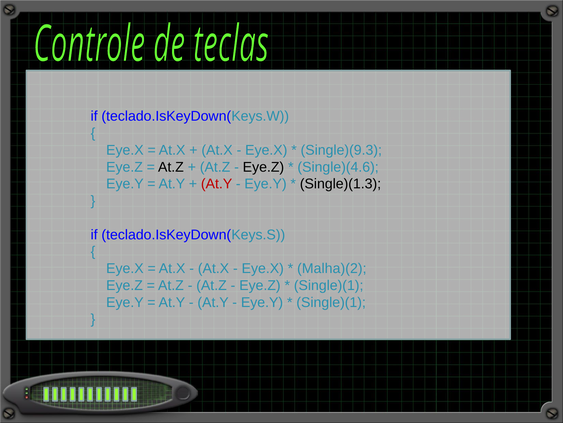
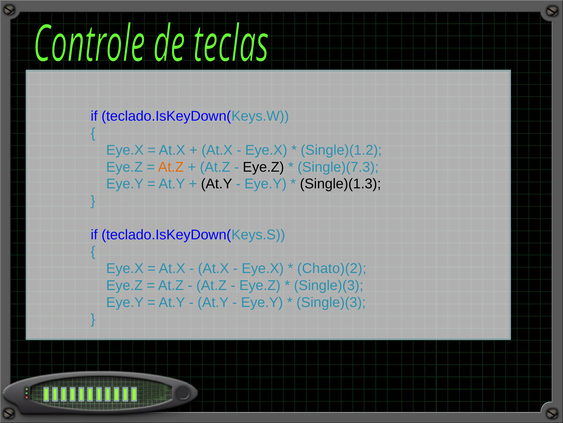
Single)(9.3: Single)(9.3 -> Single)(1.2
At.Z at (171, 167) colour: black -> orange
Single)(4.6: Single)(4.6 -> Single)(7.3
At.Y at (217, 184) colour: red -> black
Malha)(2: Malha)(2 -> Chato)(2
Single)(1 at (329, 285): Single)(1 -> Single)(3
Single)(1 at (331, 302): Single)(1 -> Single)(3
